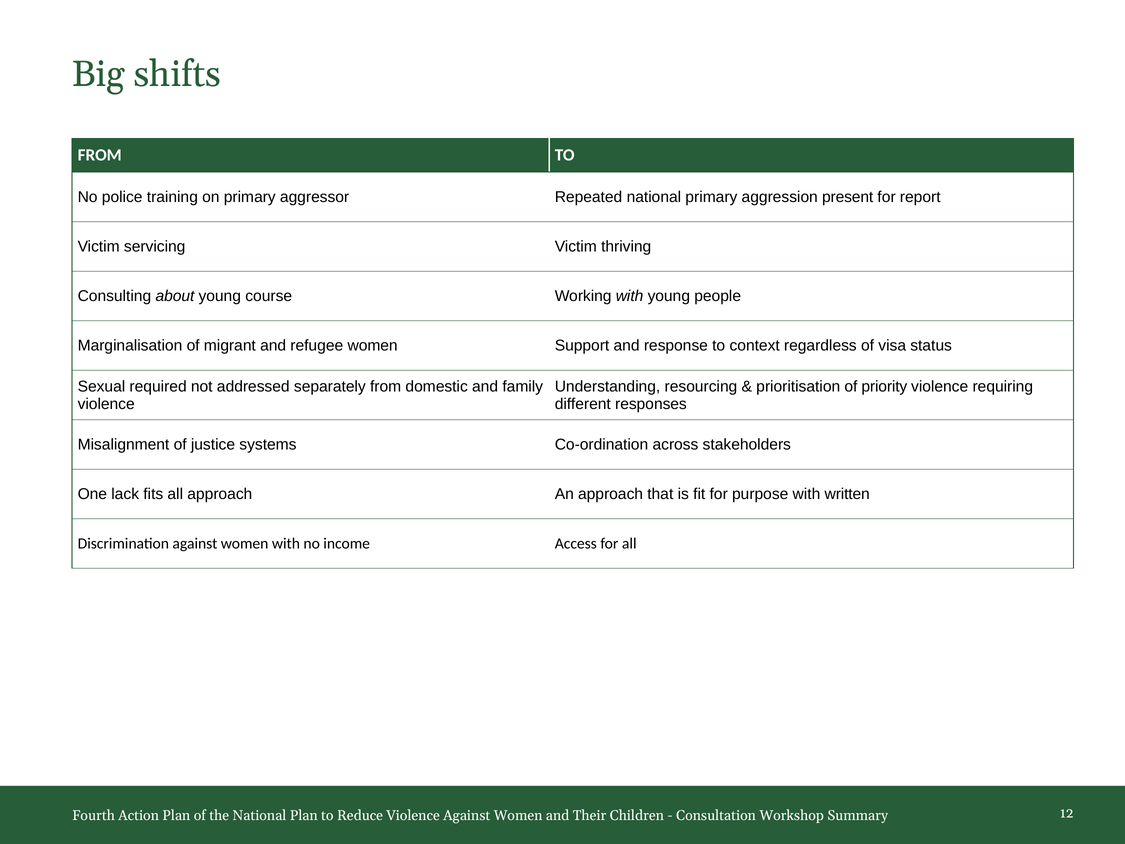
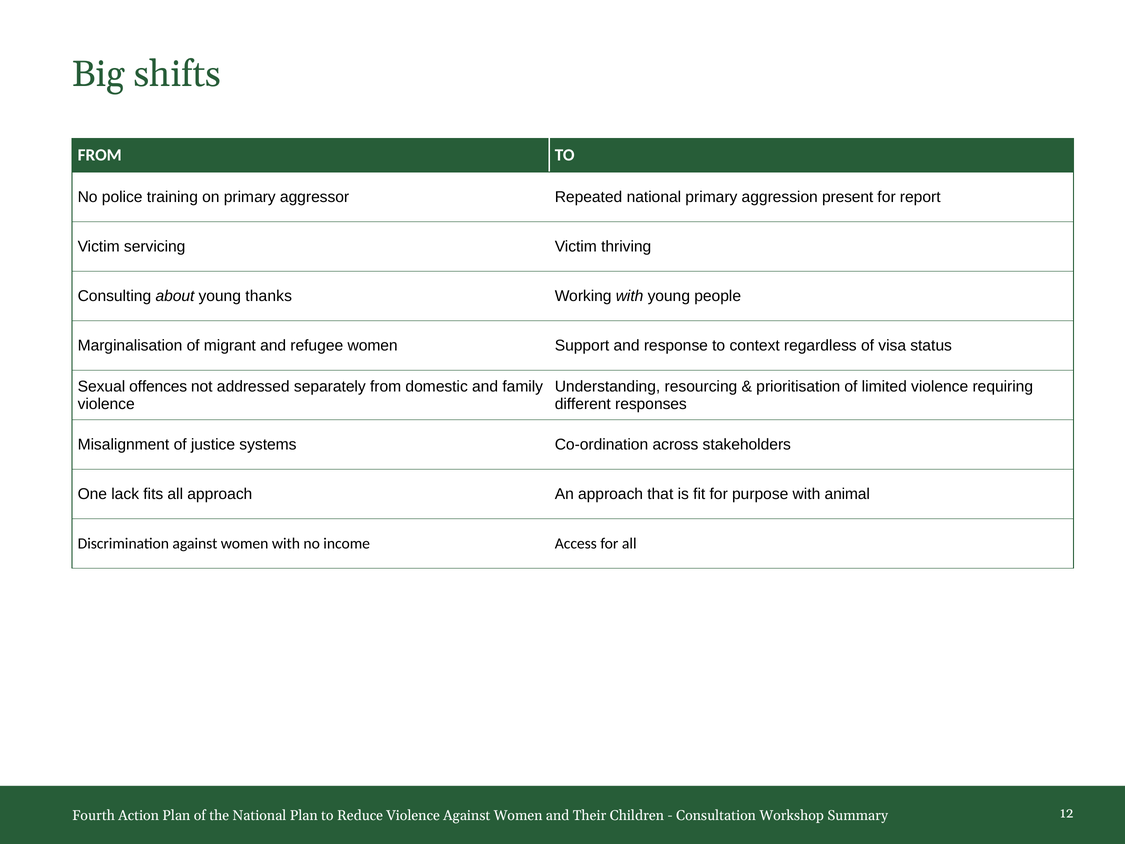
course: course -> thanks
required: required -> offences
priority: priority -> limited
written: written -> animal
